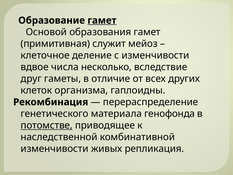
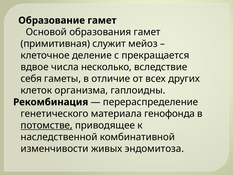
гамет at (102, 20) underline: present -> none
с изменчивости: изменчивости -> прекращается
друг: друг -> себя
репликация: репликация -> эндомитоза
